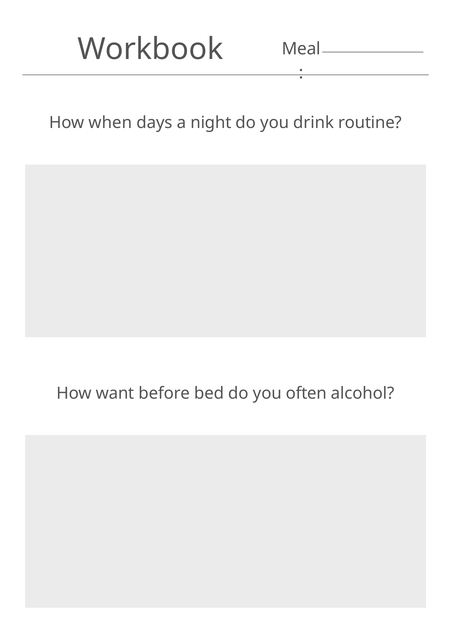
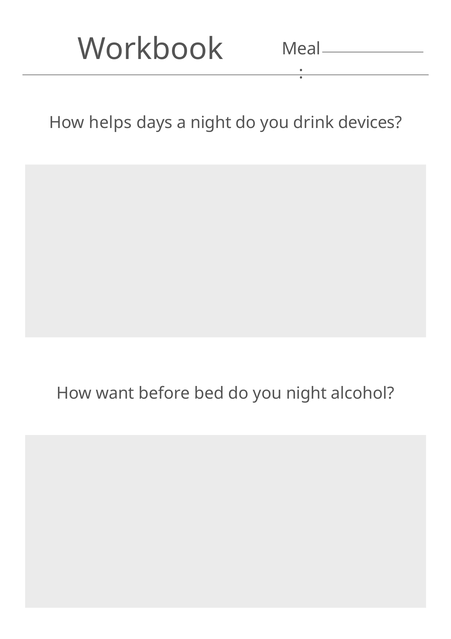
when: when -> helps
routine: routine -> devices
you often: often -> night
